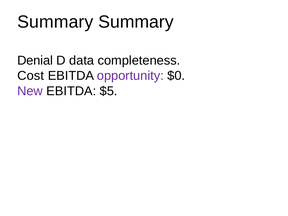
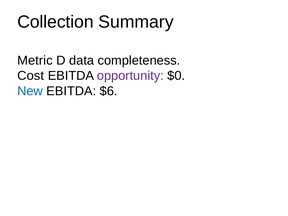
Summary at (55, 22): Summary -> Collection
Denial: Denial -> Metric
New colour: purple -> blue
$5: $5 -> $6
